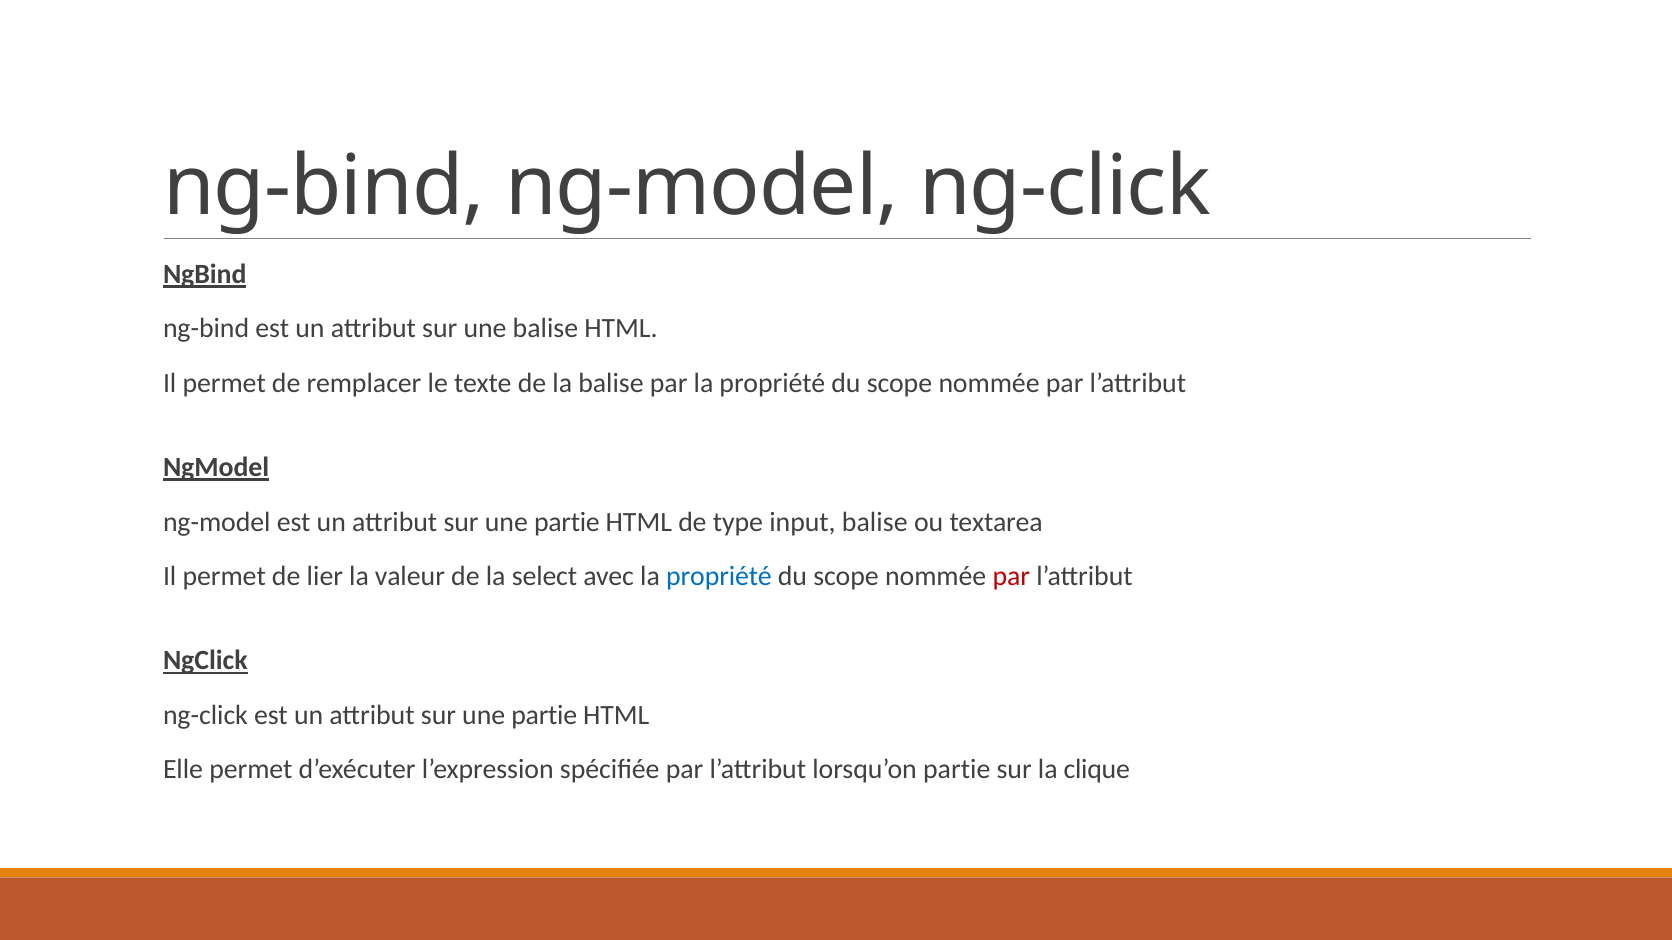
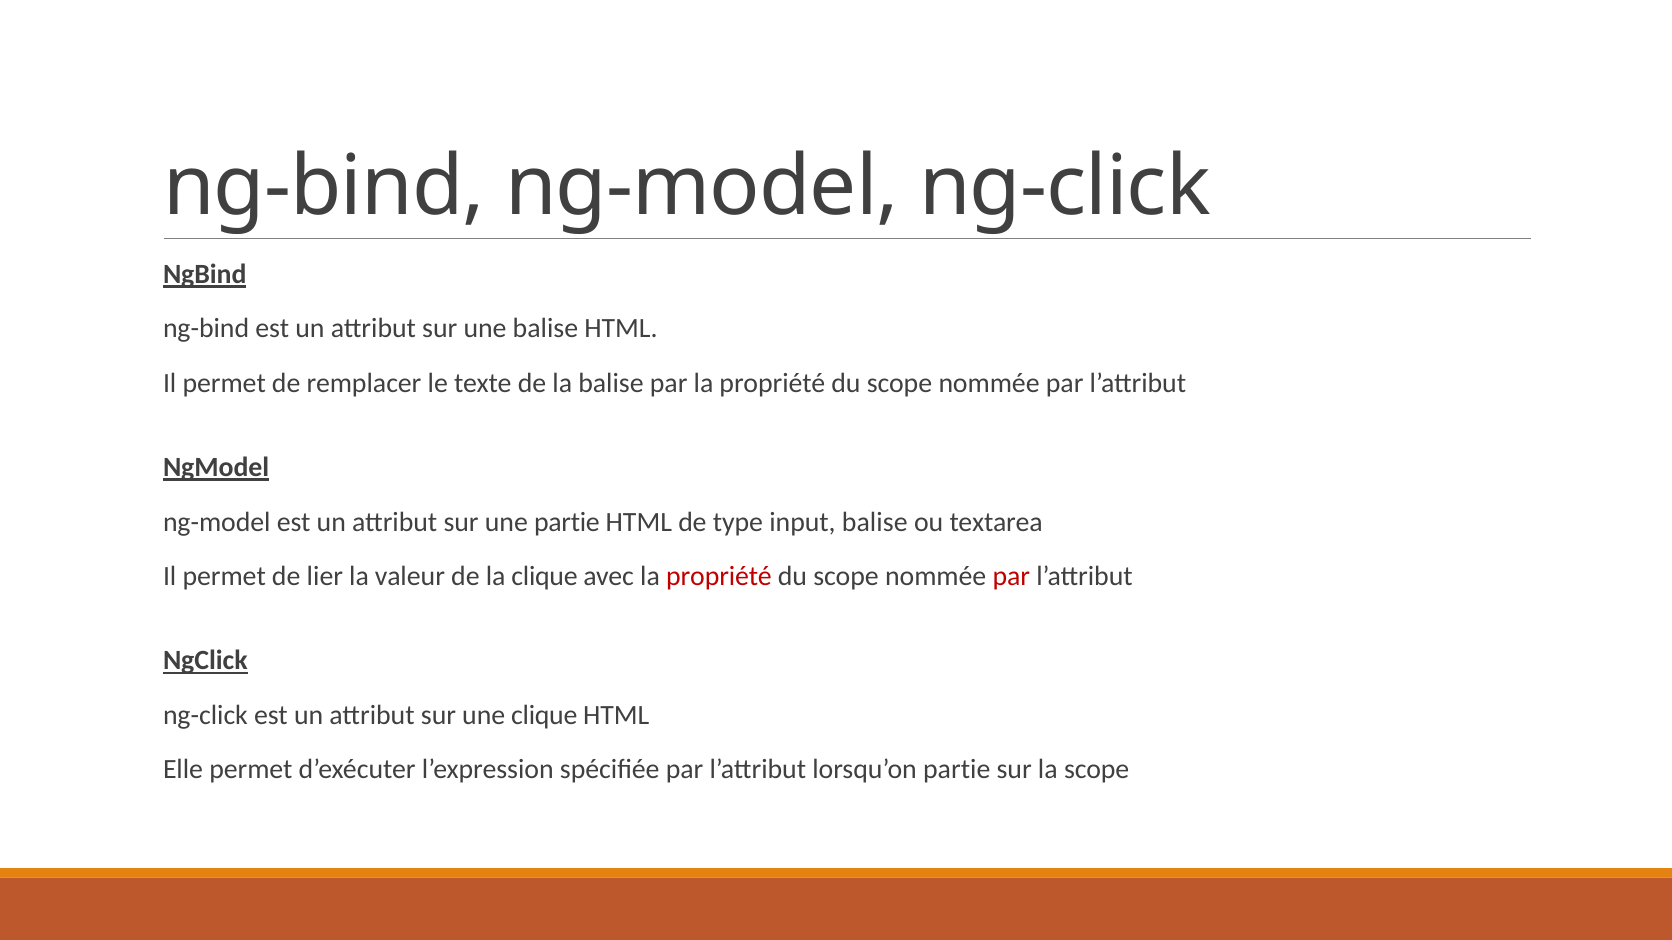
la select: select -> clique
propriété at (719, 577) colour: blue -> red
partie at (544, 716): partie -> clique
la clique: clique -> scope
